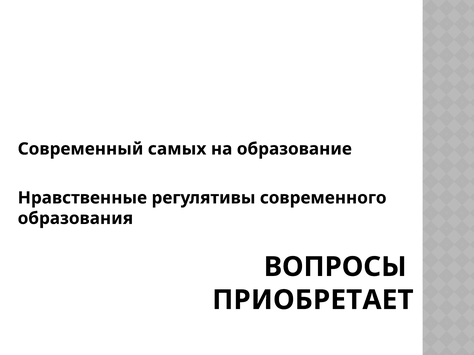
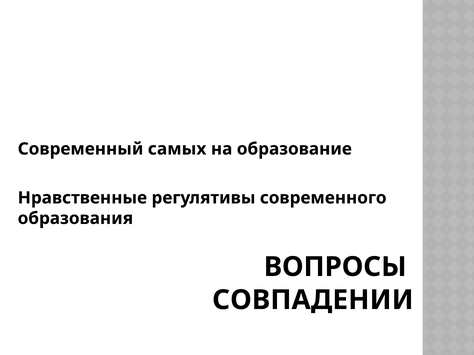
ПРИОБРЕТАЕТ: ПРИОБРЕТАЕТ -> СОВПАДЕНИИ
